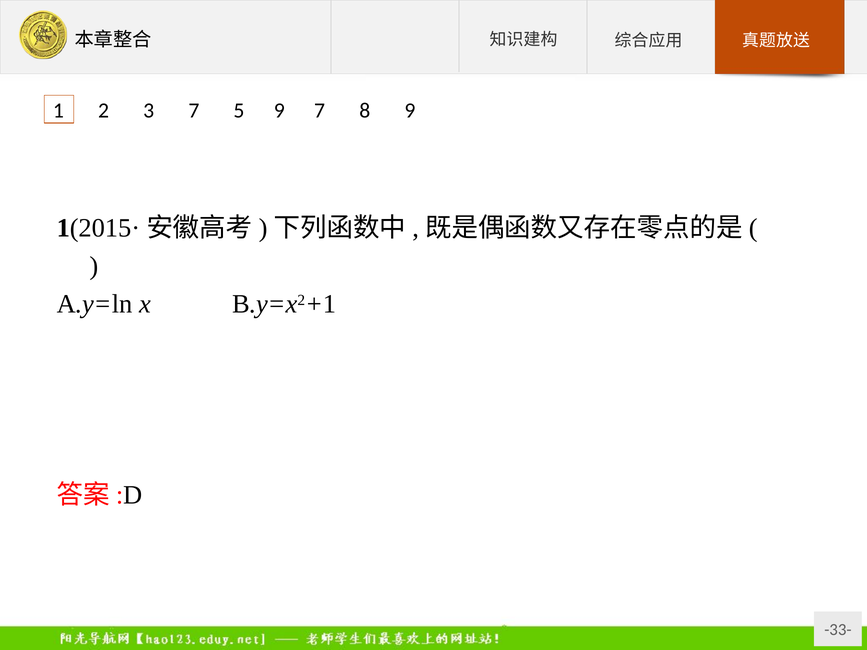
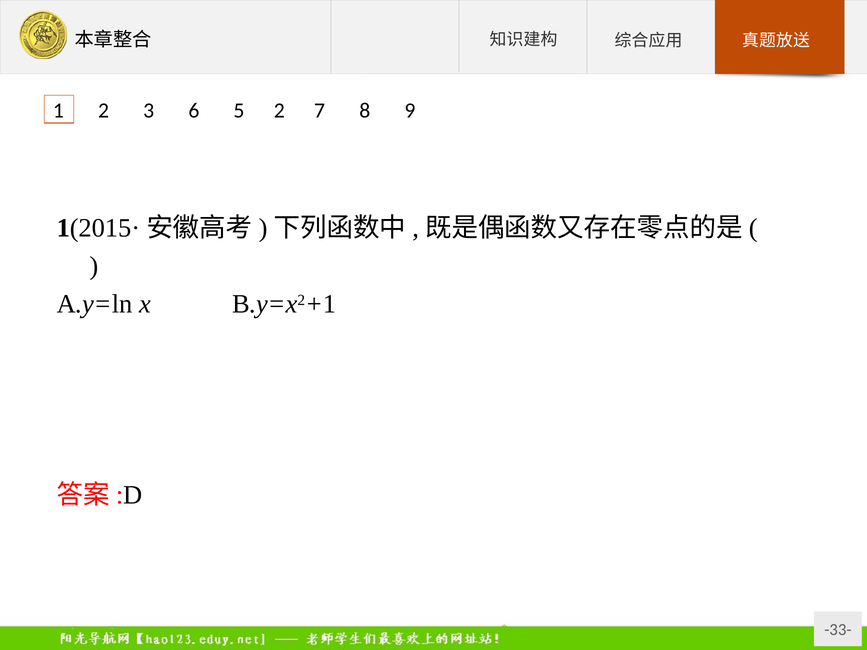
3 7: 7 -> 6
5 9: 9 -> 2
